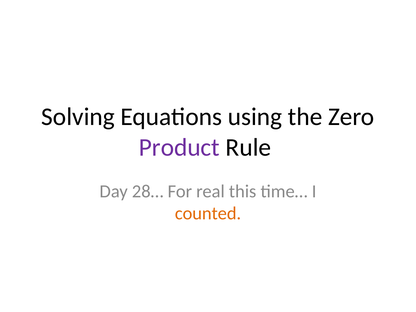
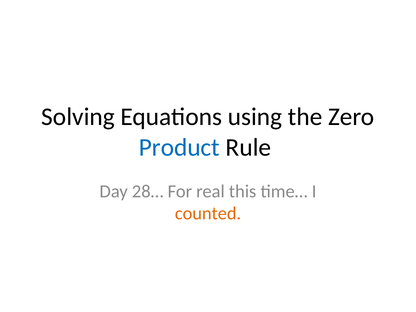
Product colour: purple -> blue
